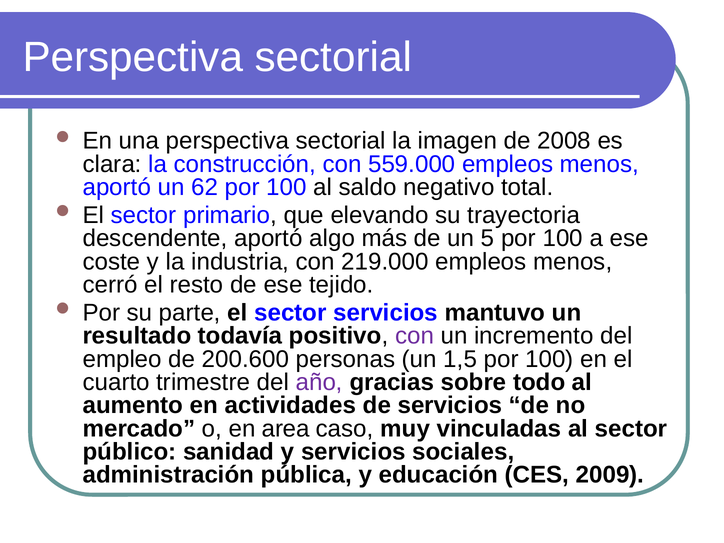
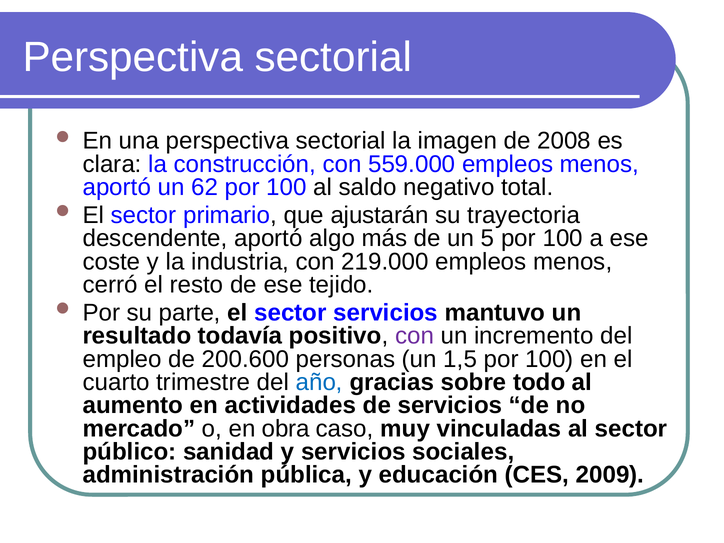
elevando: elevando -> ajustarán
año colour: purple -> blue
area: area -> obra
